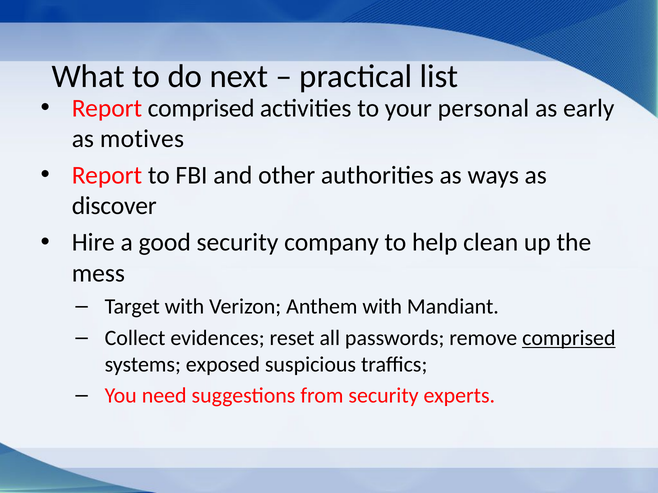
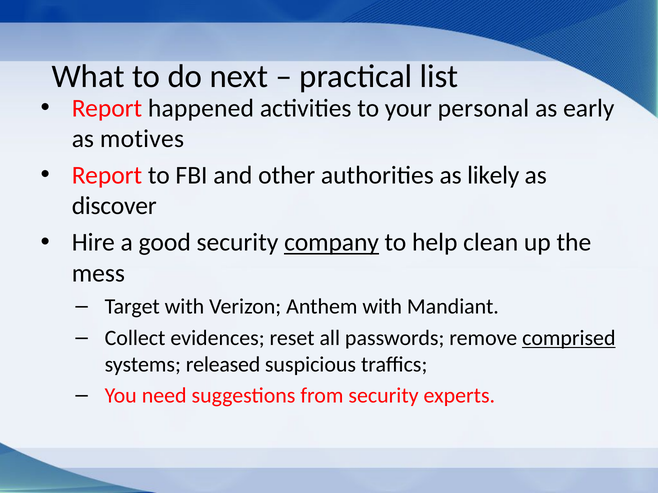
Report comprised: comprised -> happened
ways: ways -> likely
company underline: none -> present
exposed: exposed -> released
